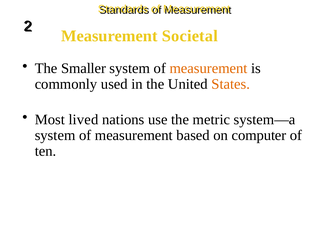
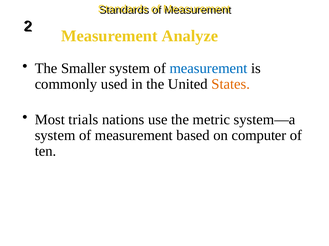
Societal: Societal -> Analyze
measurement at (209, 69) colour: orange -> blue
lived: lived -> trials
